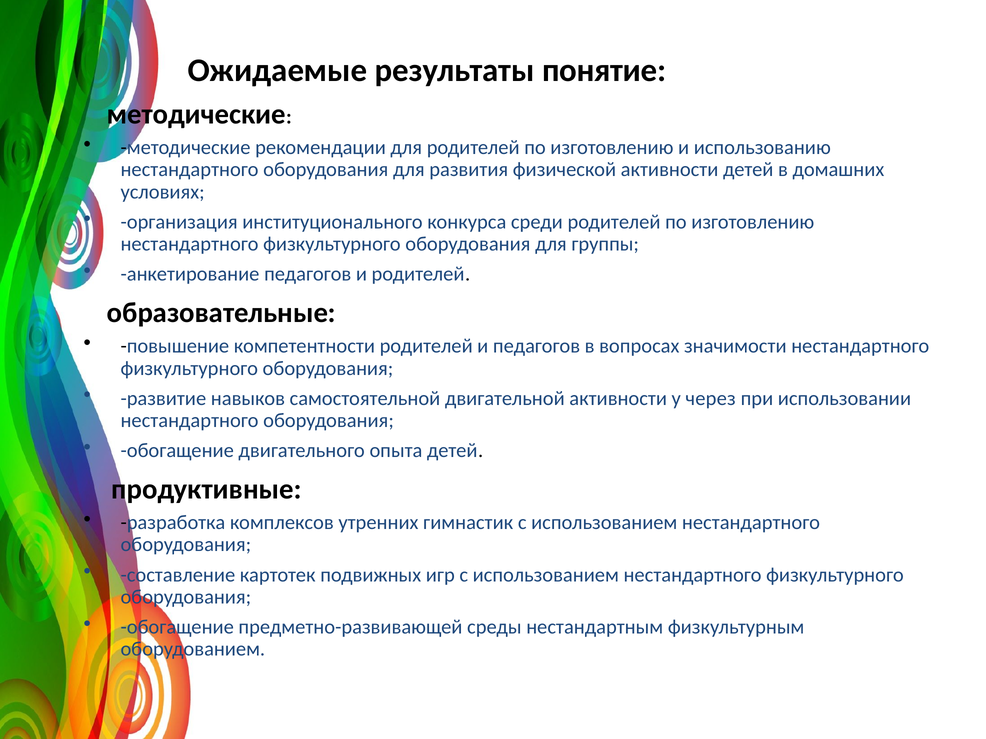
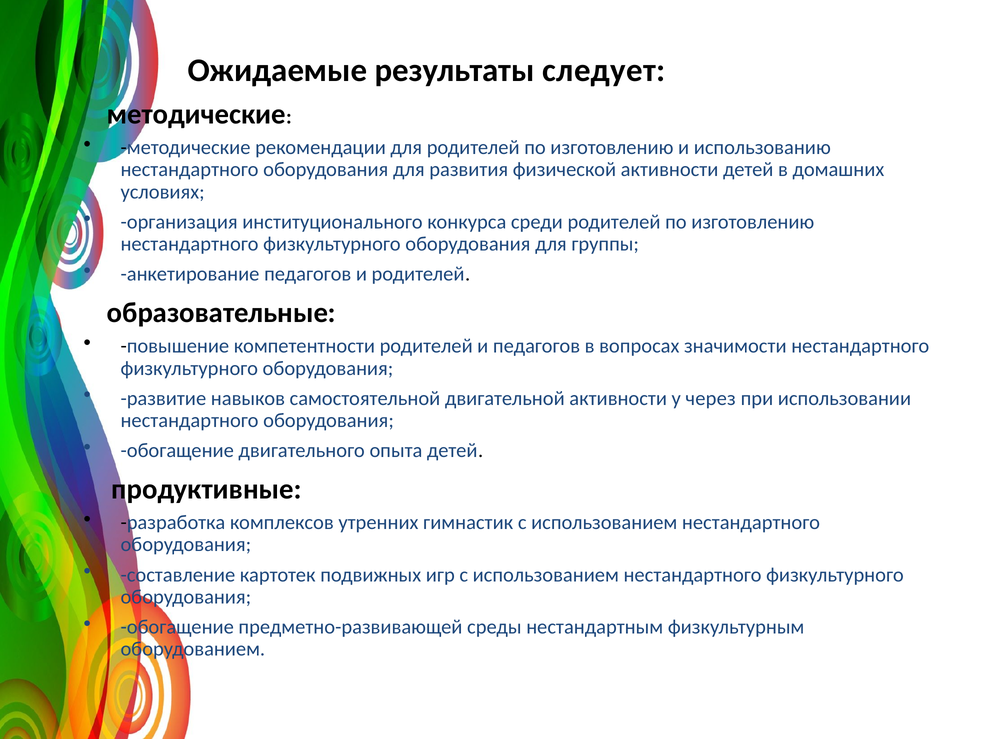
понятие: понятие -> следует
